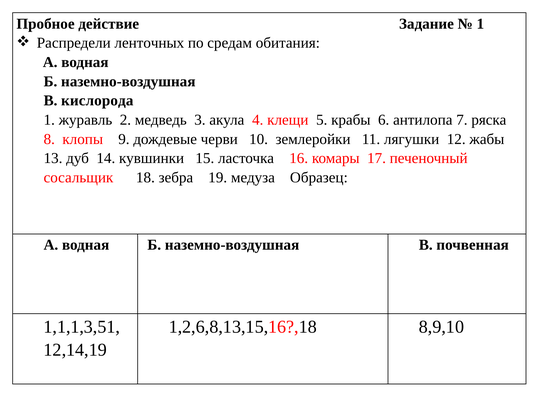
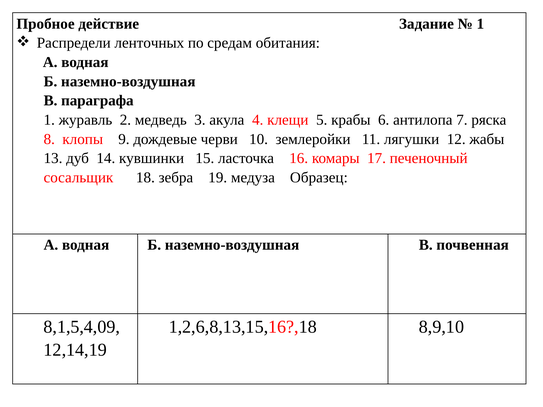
кислорода: кислорода -> параграфа
1,1,1,3,51: 1,1,1,3,51 -> 8,1,5,4,09
